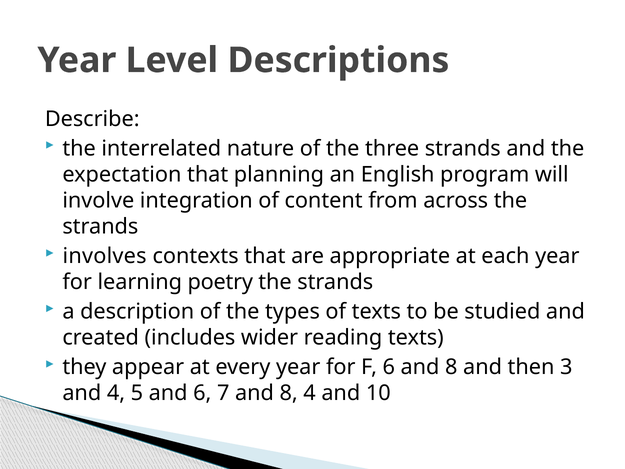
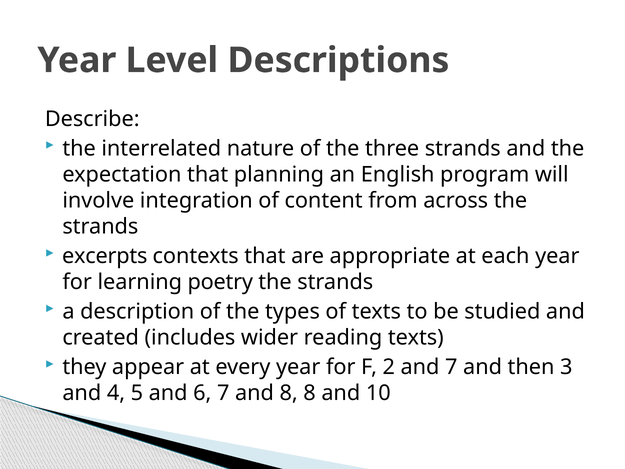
involves: involves -> excerpts
F 6: 6 -> 2
8 at (451, 367): 8 -> 7
8 4: 4 -> 8
